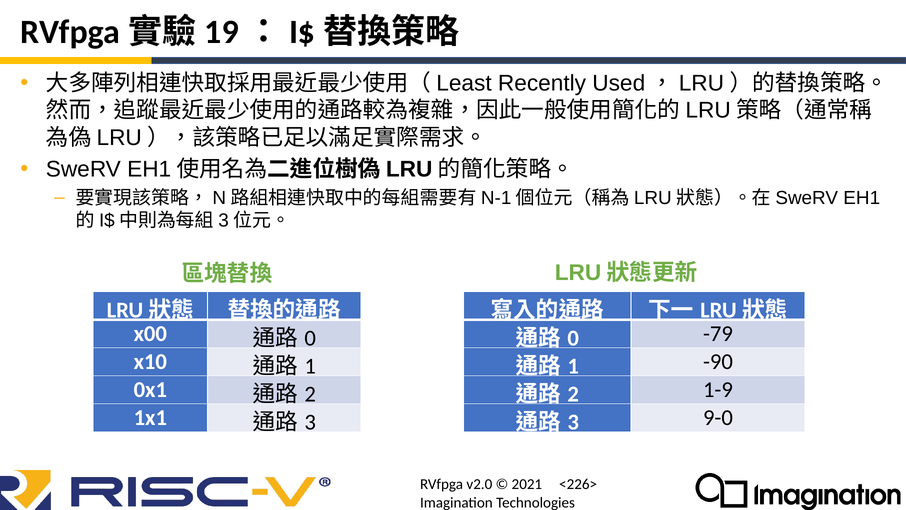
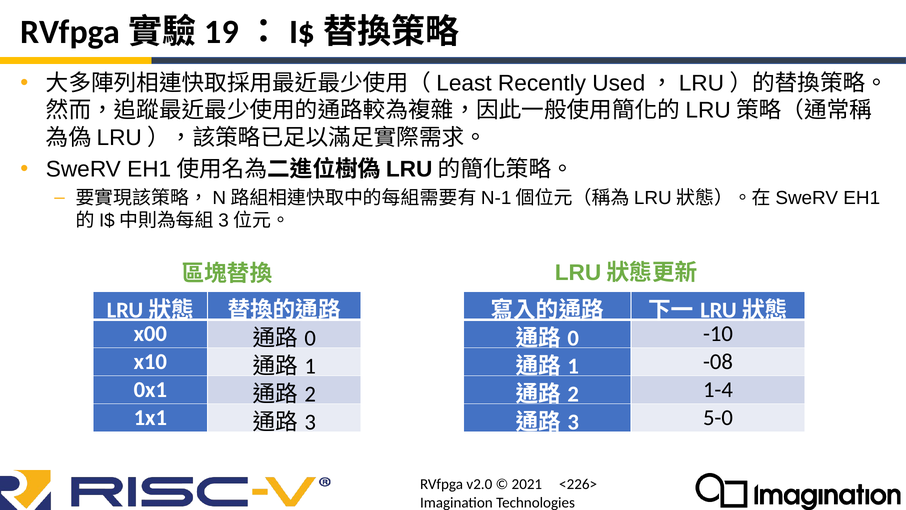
-79: -79 -> -10
-90: -90 -> -08
1-9: 1-9 -> 1-4
9-0: 9-0 -> 5-0
